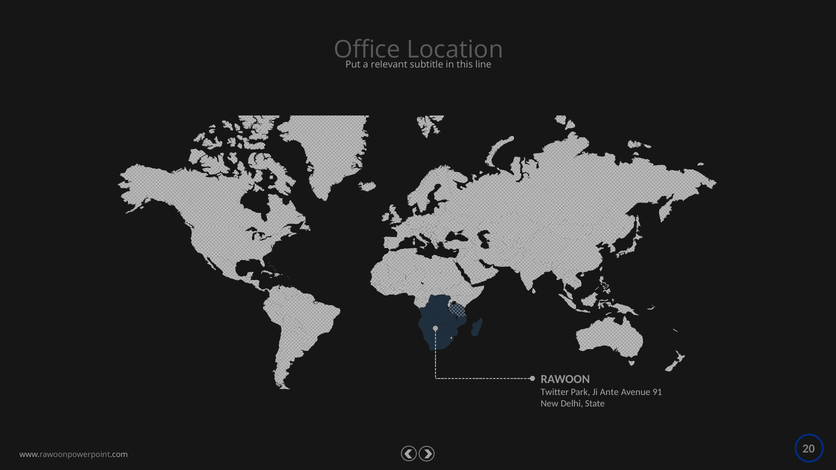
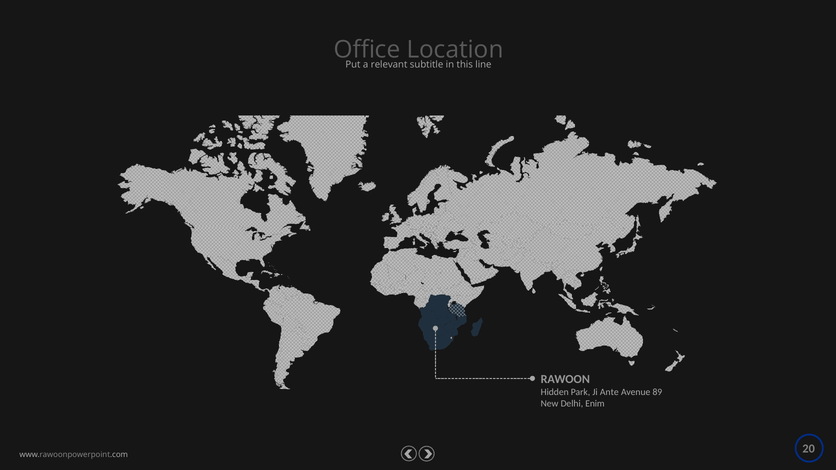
Twitter: Twitter -> Hidden
91: 91 -> 89
State: State -> Enim
